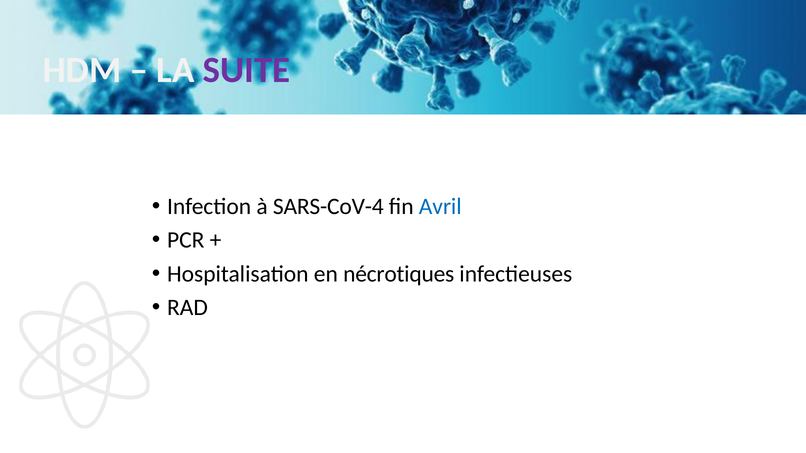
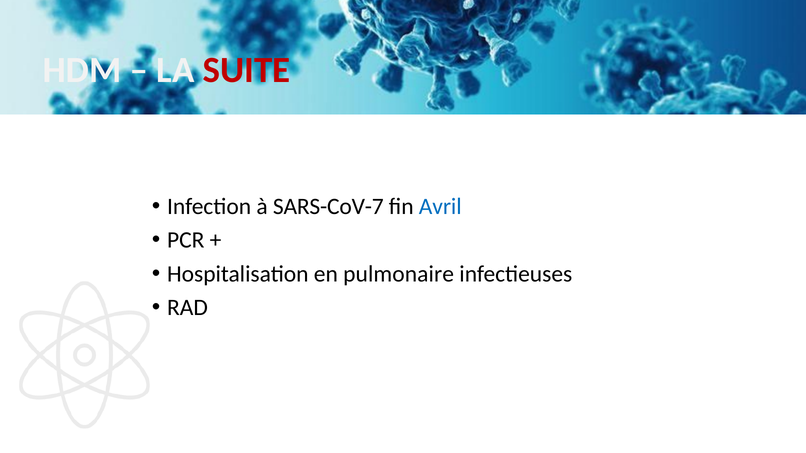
SUITE colour: purple -> red
SARS-CoV-4: SARS-CoV-4 -> SARS-CoV-7
nécrotiques: nécrotiques -> pulmonaire
